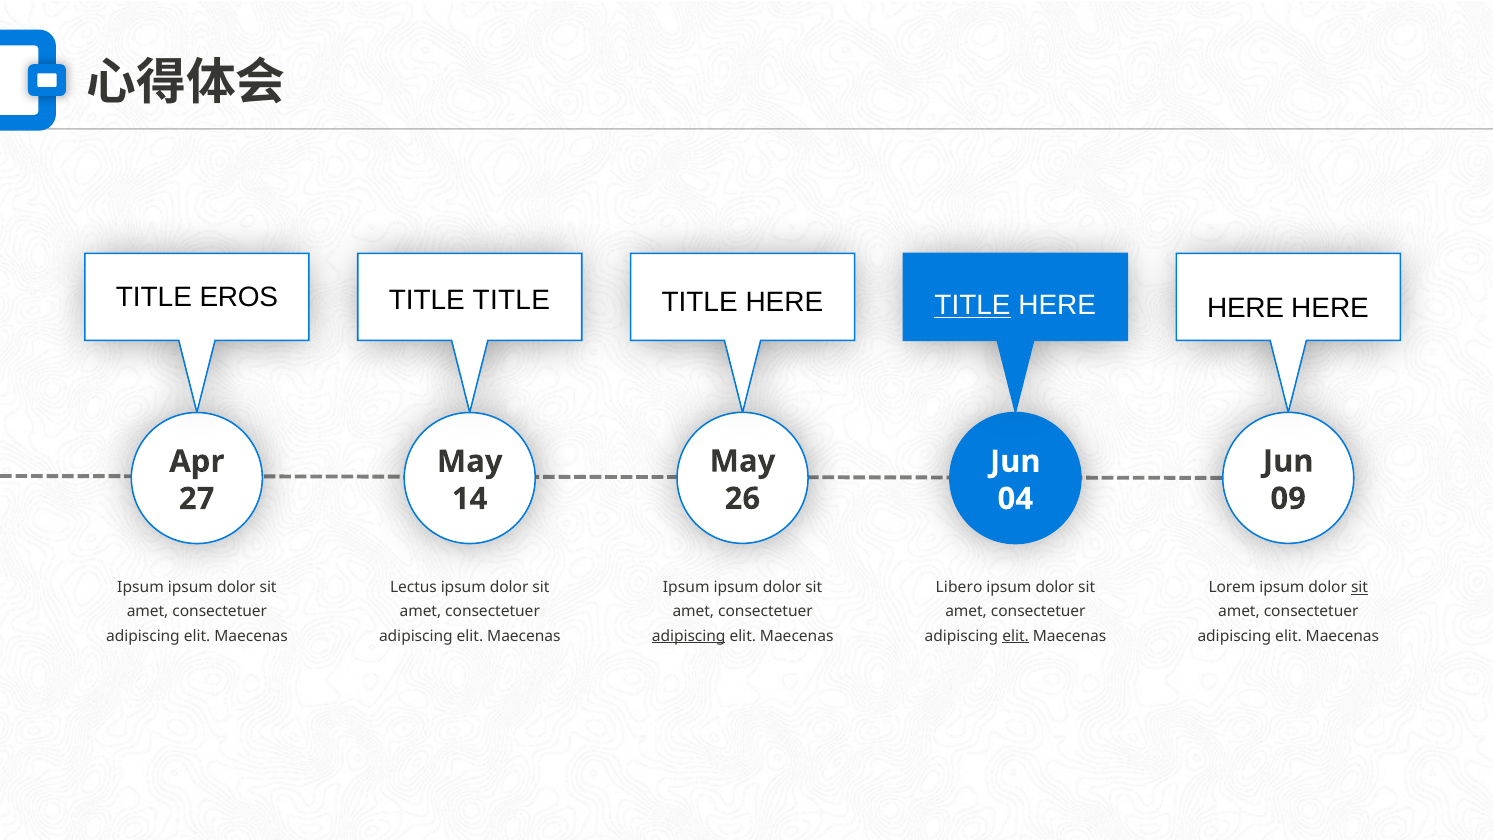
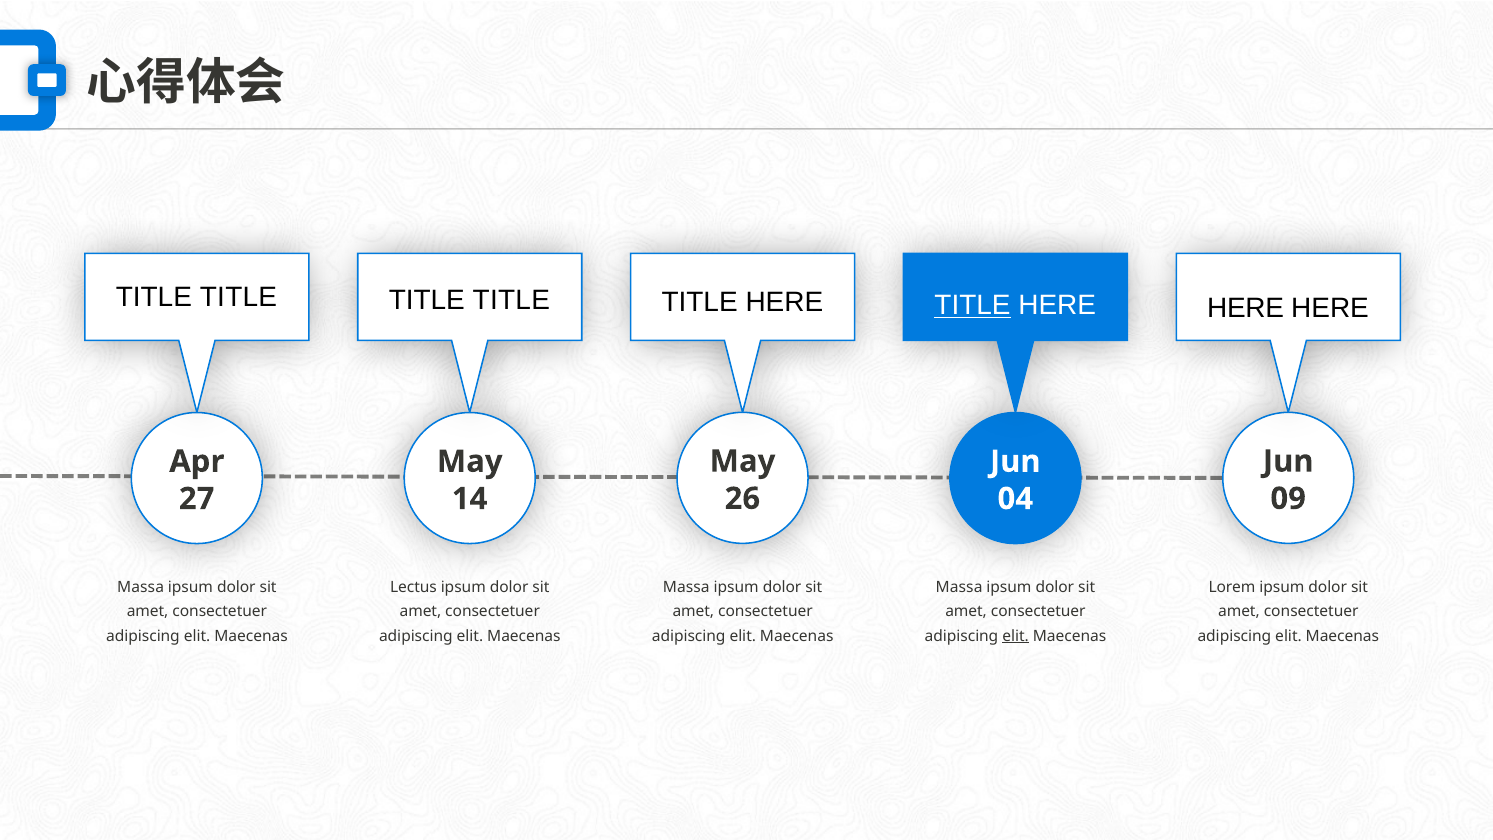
EROS at (239, 297): EROS -> TITLE
Ipsum at (141, 587): Ipsum -> Massa
Ipsum at (686, 587): Ipsum -> Massa
Libero at (959, 587): Libero -> Massa
sit at (1360, 587) underline: present -> none
adipiscing at (689, 636) underline: present -> none
